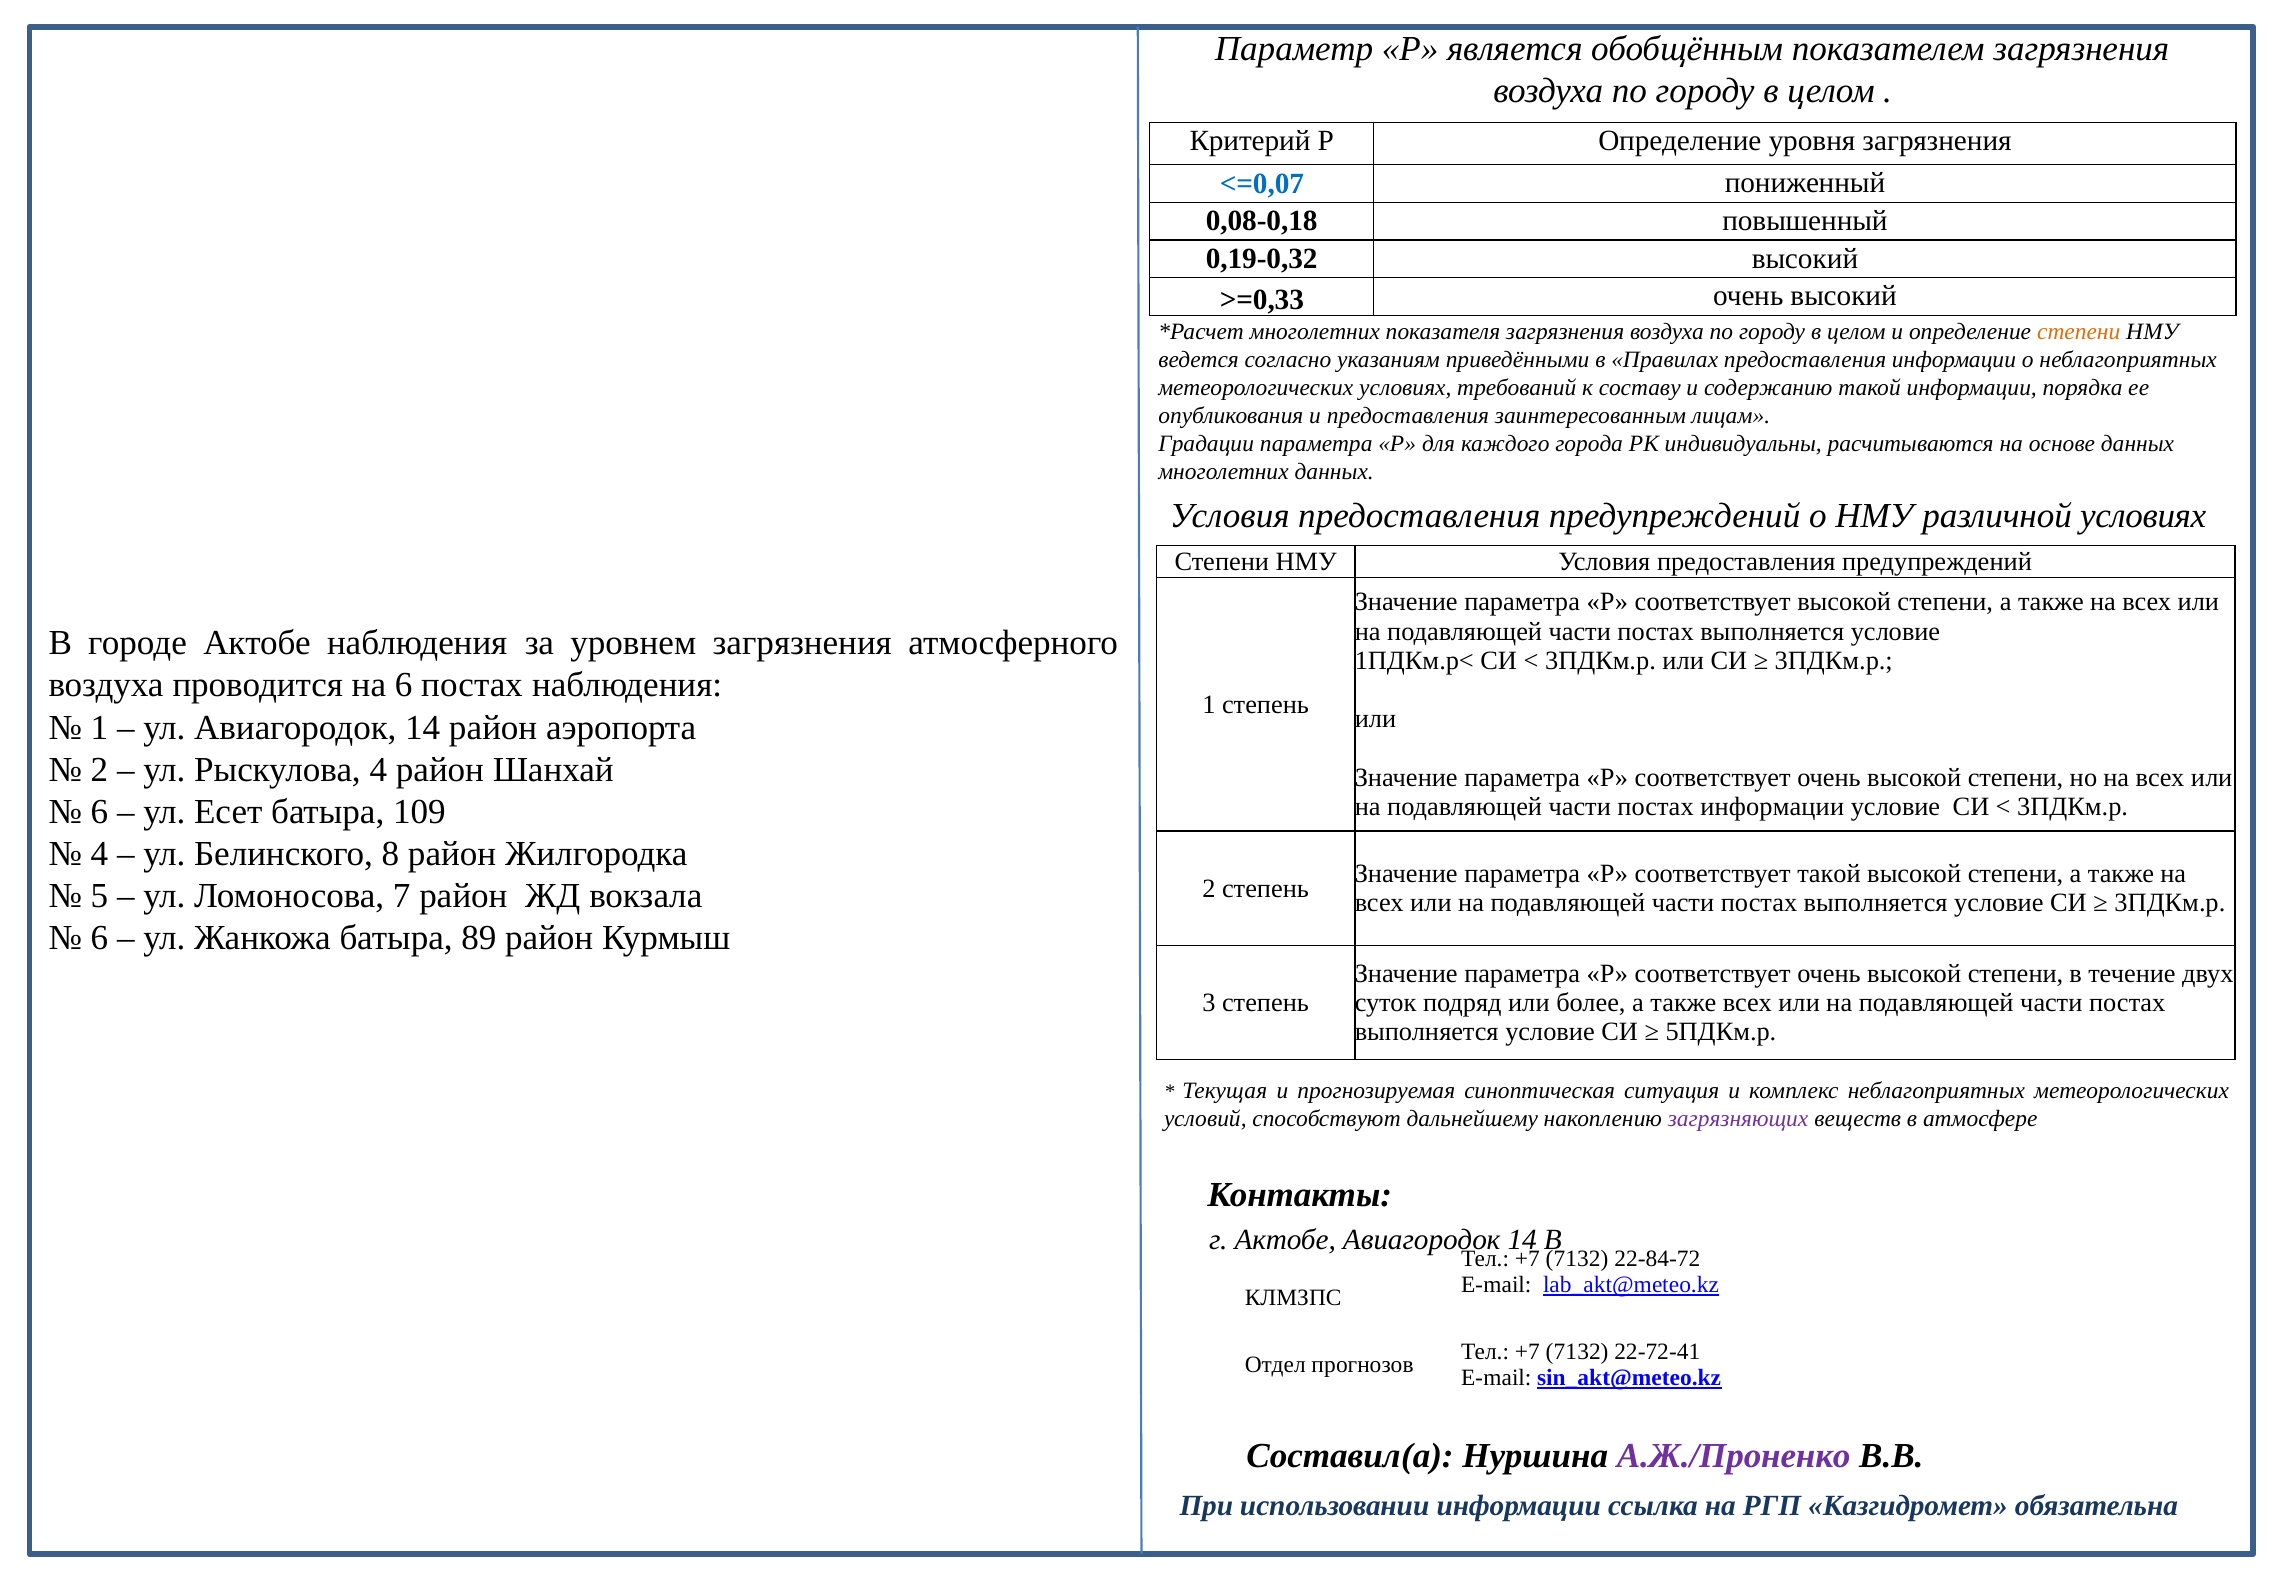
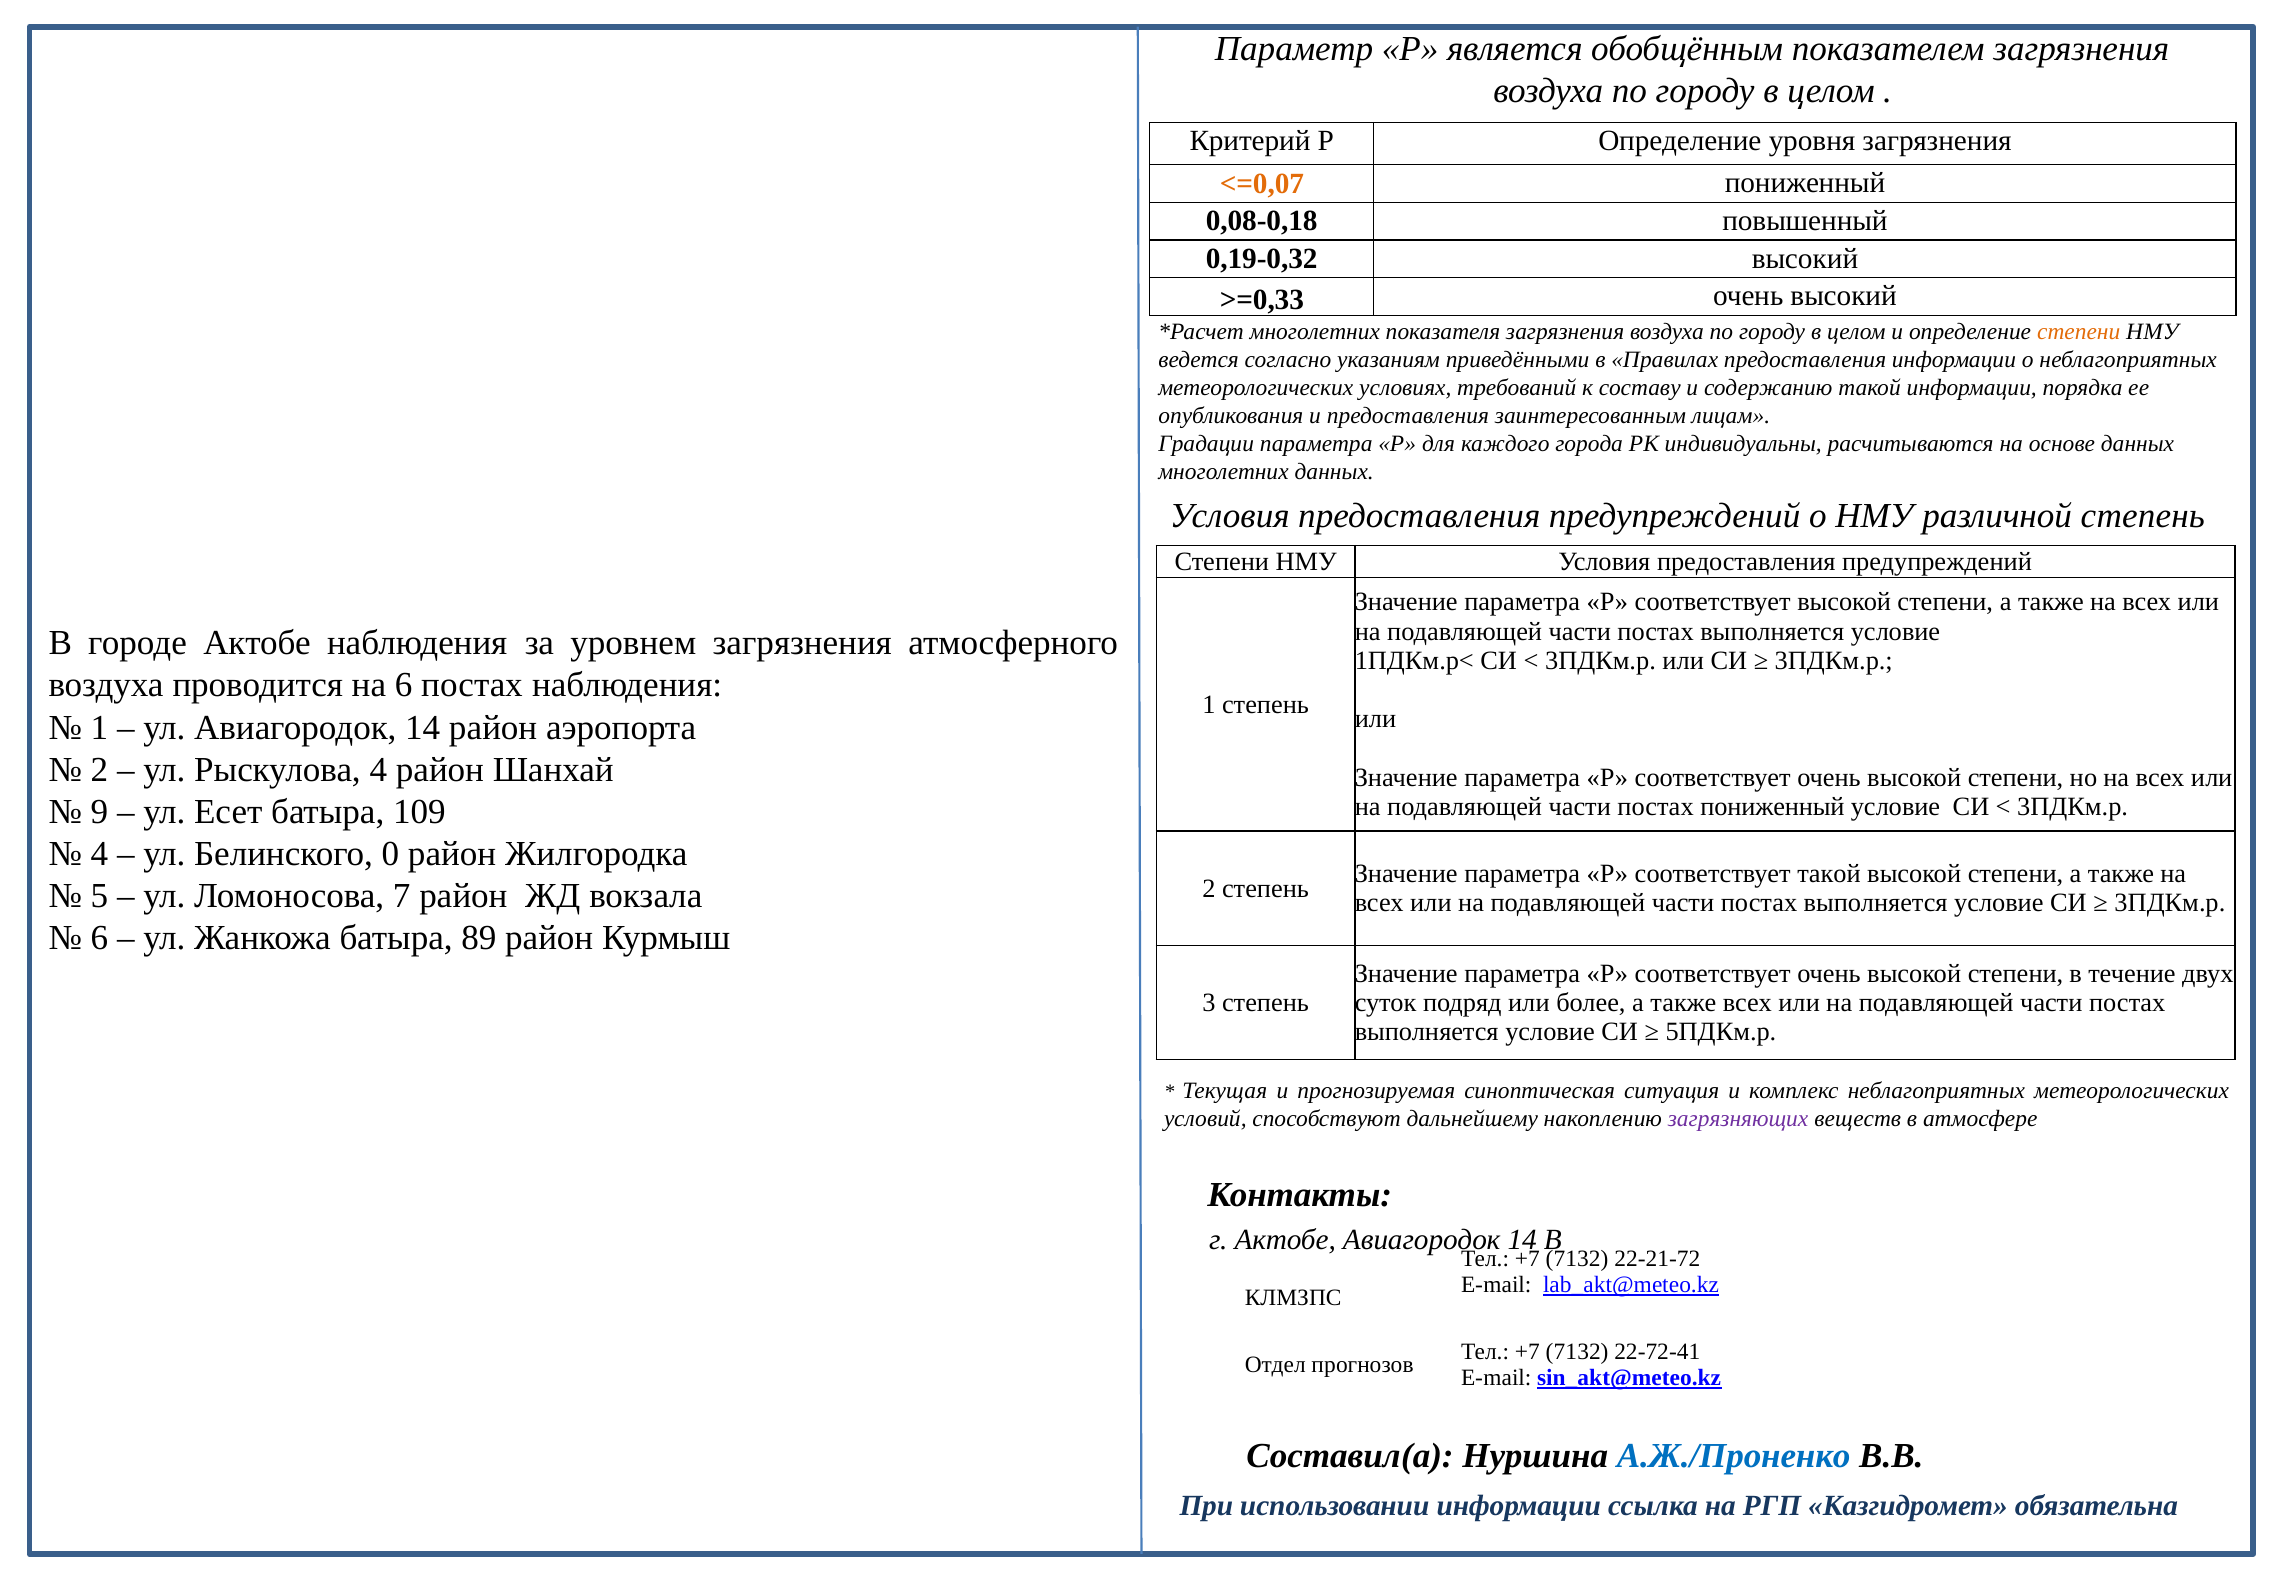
<=0,07 colour: blue -> orange
различной условиях: условиях -> степень
постах информации: информации -> пониженный
6 at (99, 812): 6 -> 9
8: 8 -> 0
22-84-72: 22-84-72 -> 22-21-72
А.Ж./Проненко colour: purple -> blue
